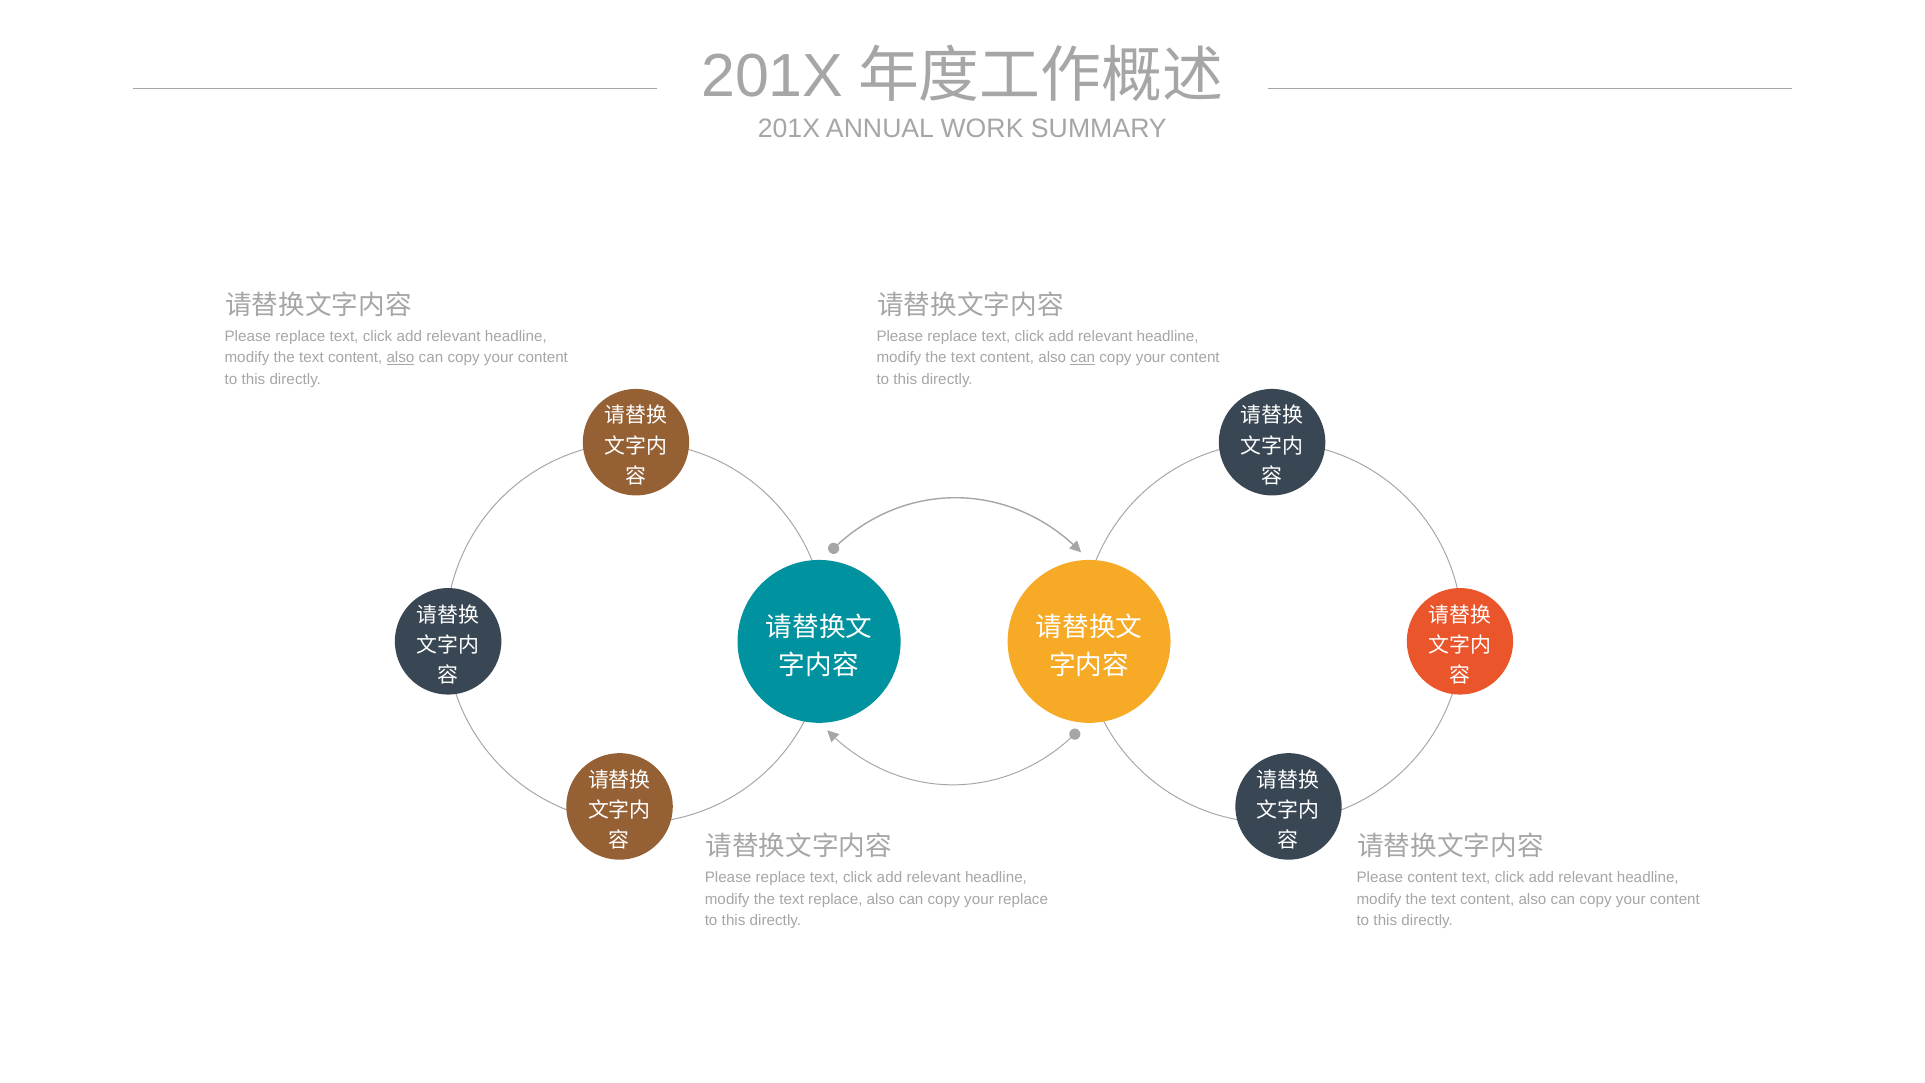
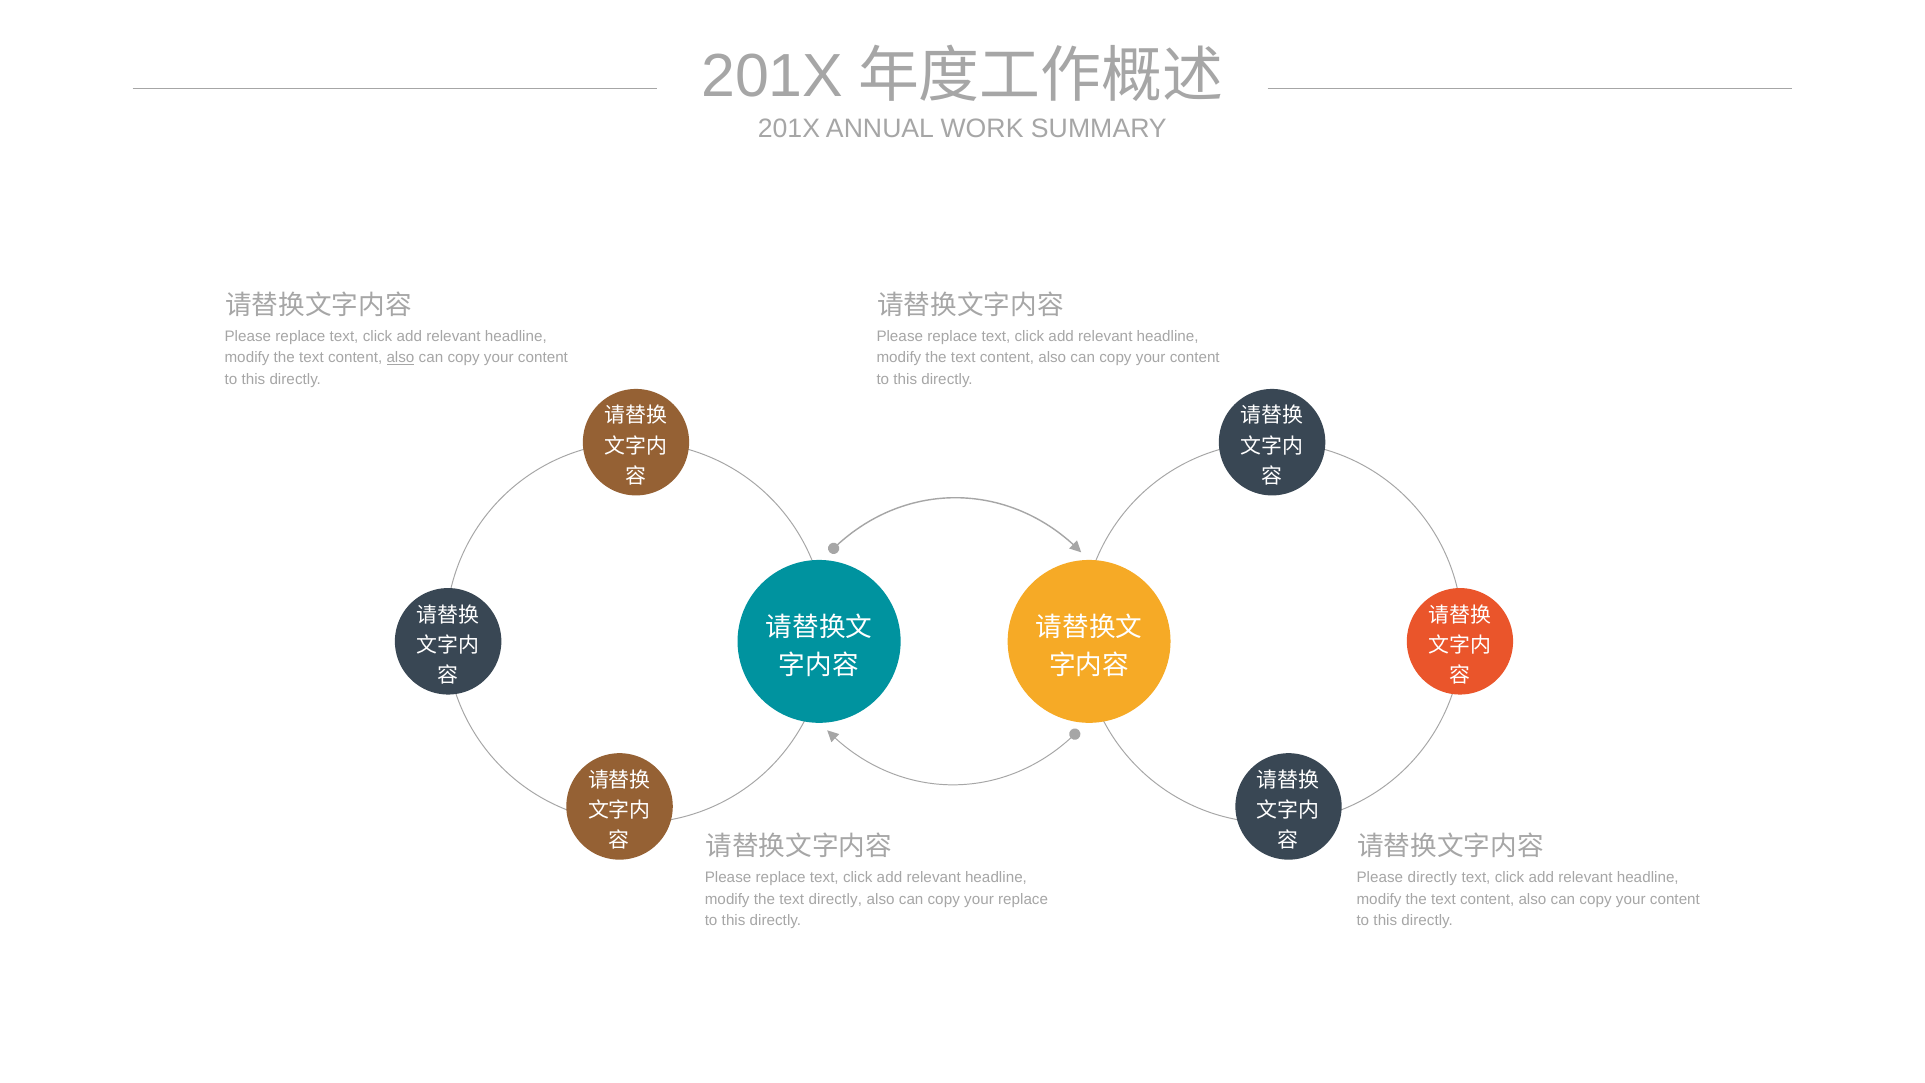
can at (1083, 358) underline: present -> none
Please content: content -> directly
text replace: replace -> directly
